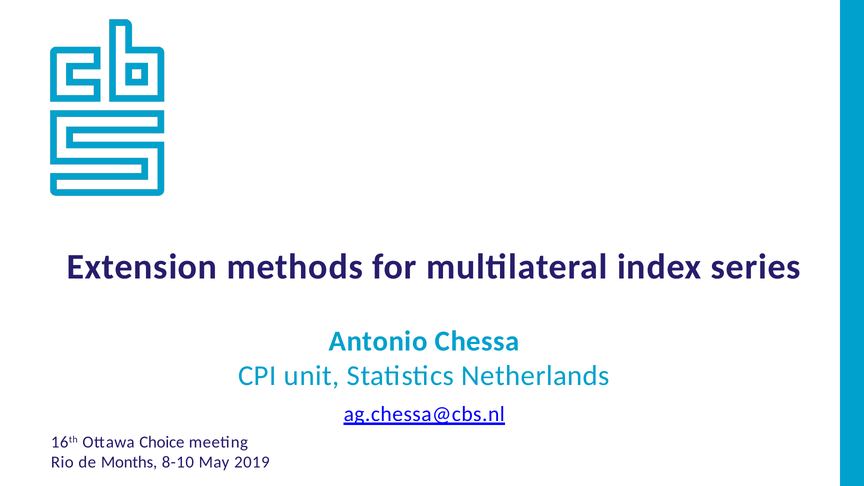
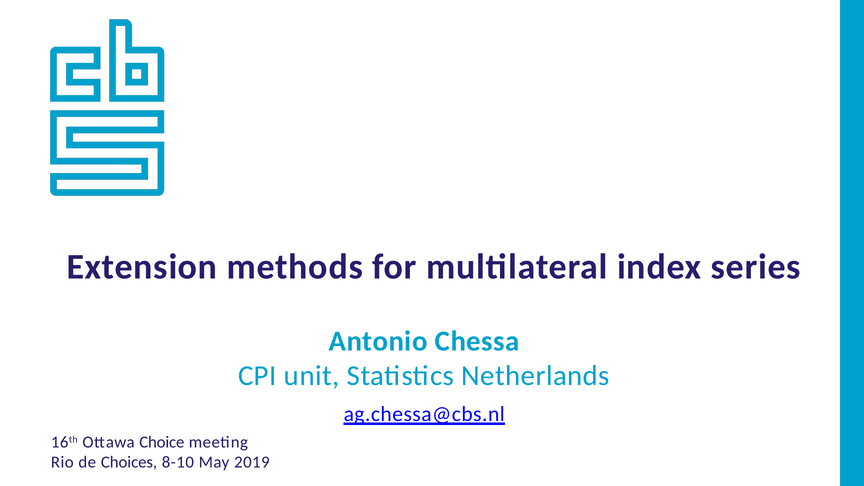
Months: Months -> Choices
